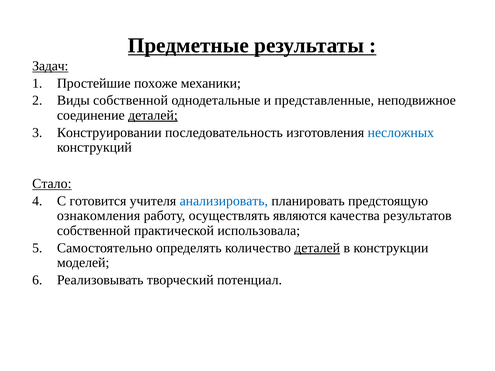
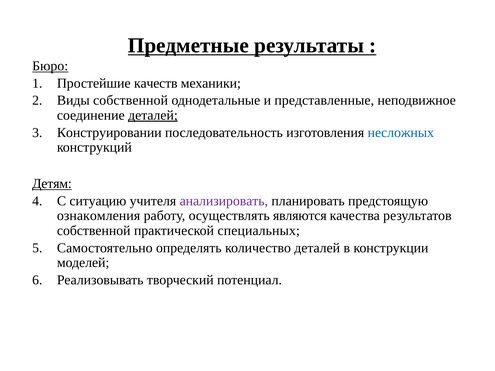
Задач: Задач -> Бюро
похоже: похоже -> качеств
Стало: Стало -> Детям
готовится: готовится -> ситуацию
анализировать colour: blue -> purple
использовала: использовала -> специальных
деталей at (317, 248) underline: present -> none
